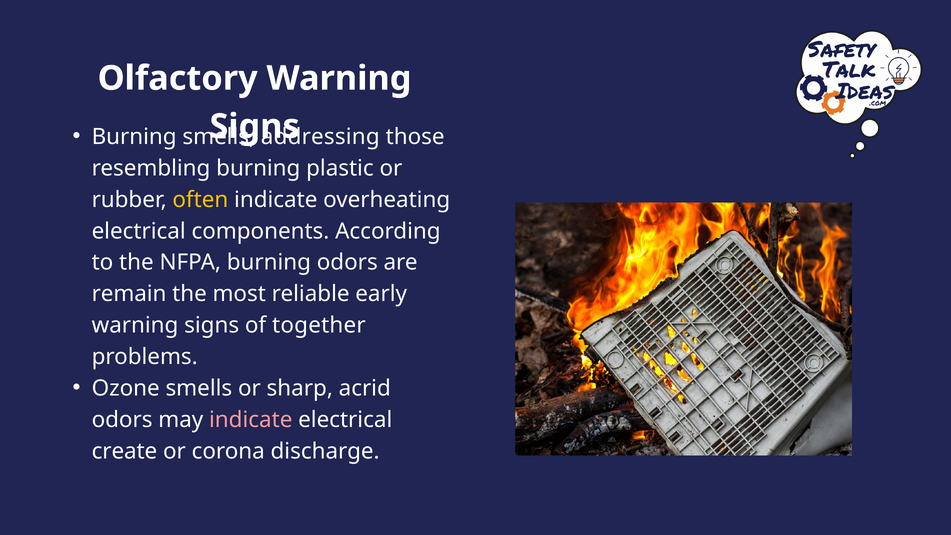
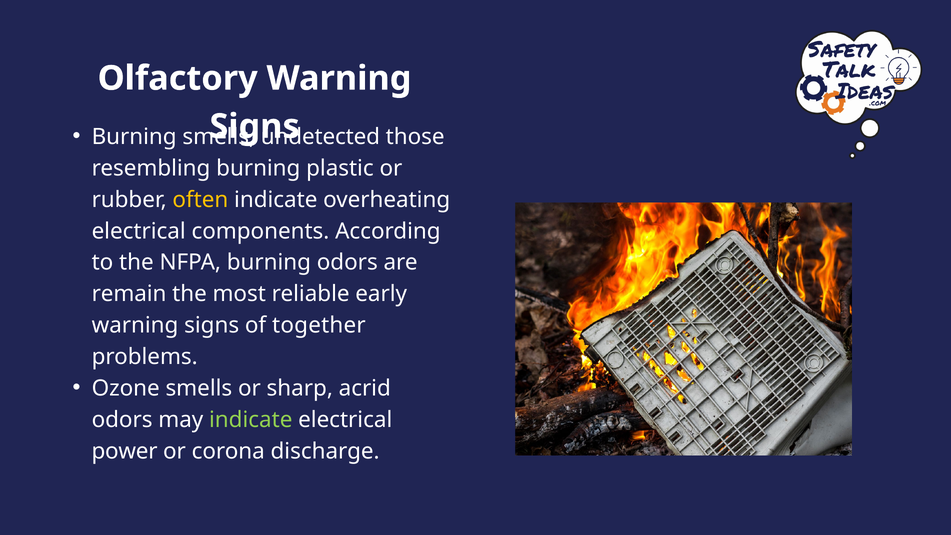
addressing: addressing -> undetected
indicate at (251, 420) colour: pink -> light green
create: create -> power
